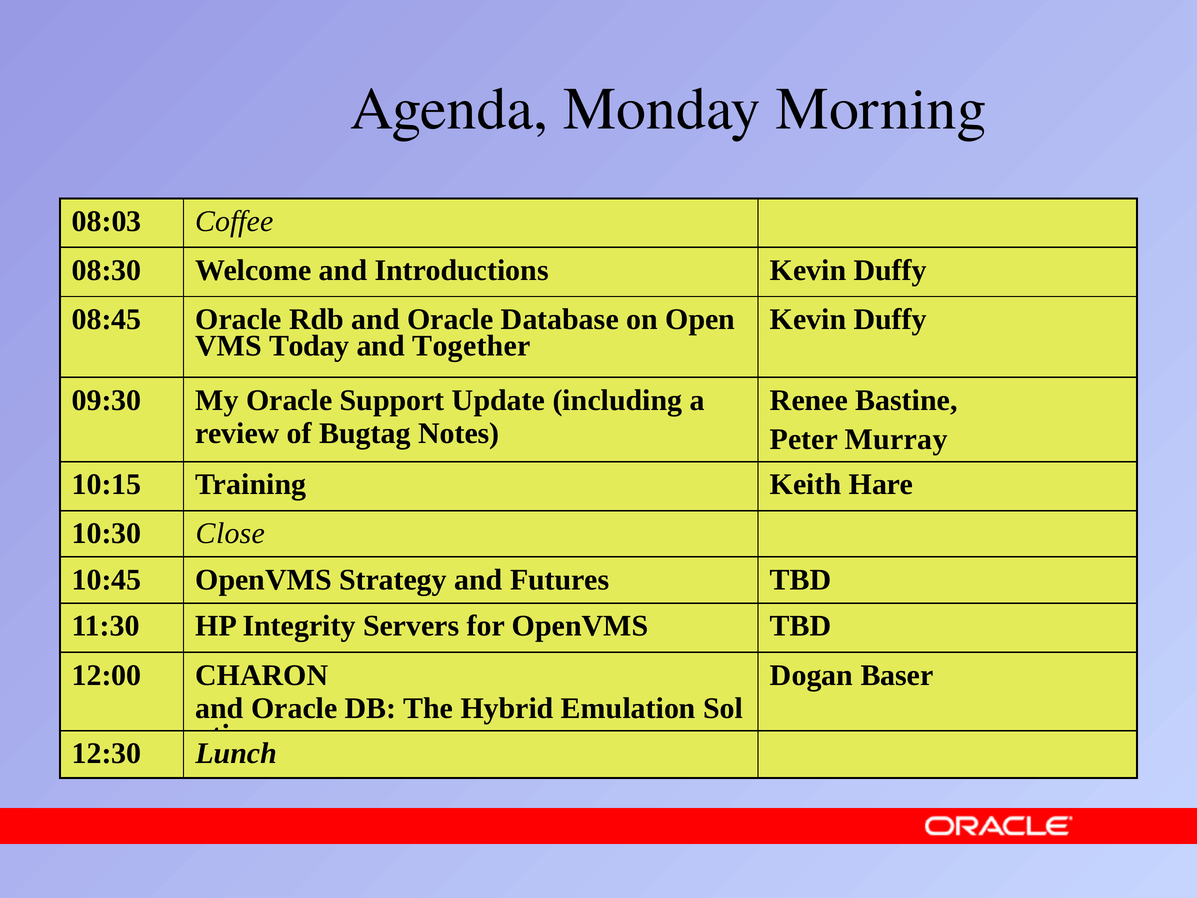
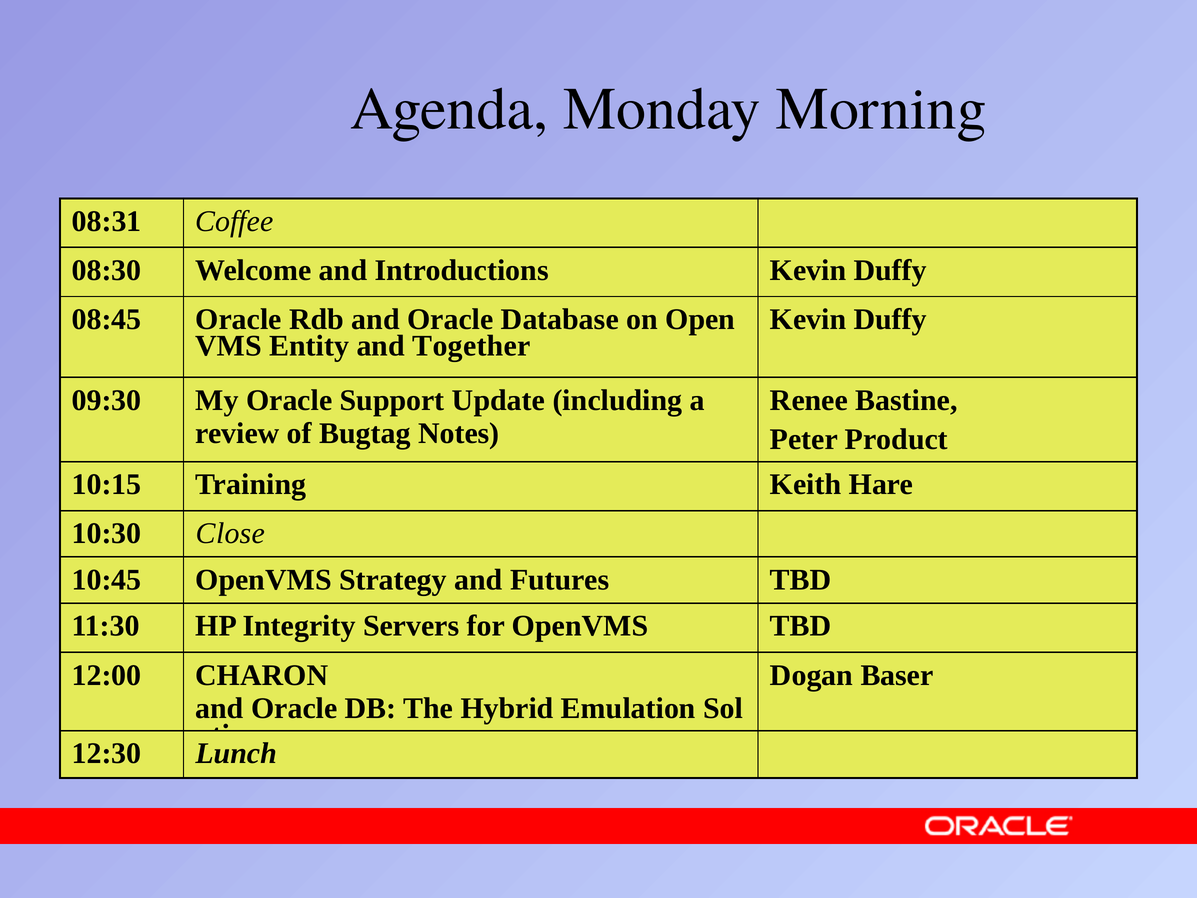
08:03: 08:03 -> 08:31
Today: Today -> Entity
Murray: Murray -> Product
